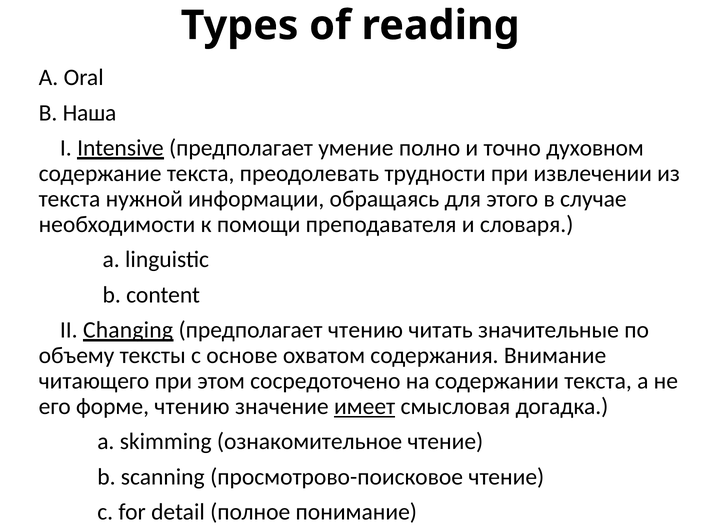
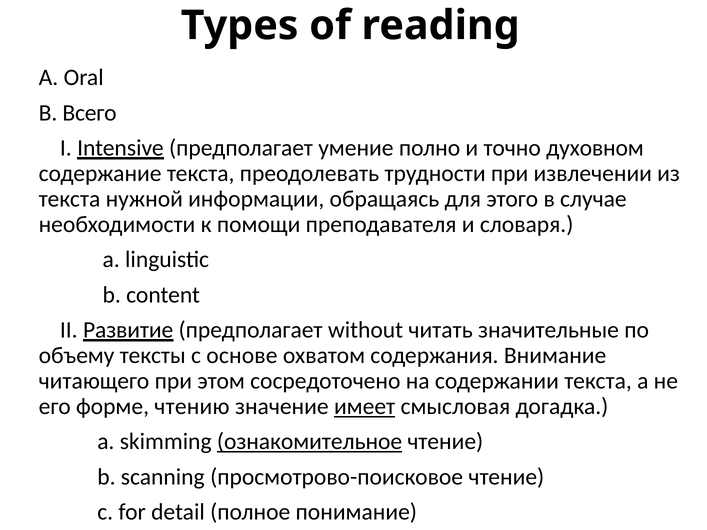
Наша: Наша -> Всего
Changing: Changing -> Развитие
предполагает чтению: чтению -> without
ознакомительное underline: none -> present
